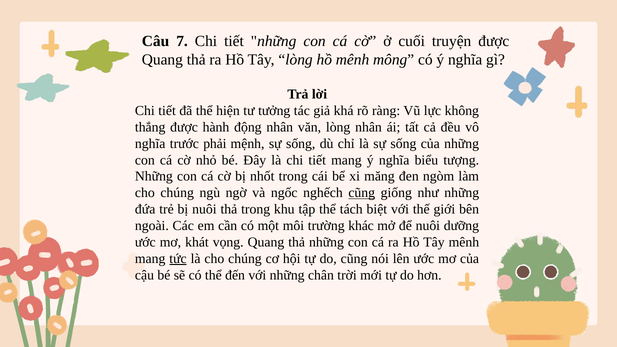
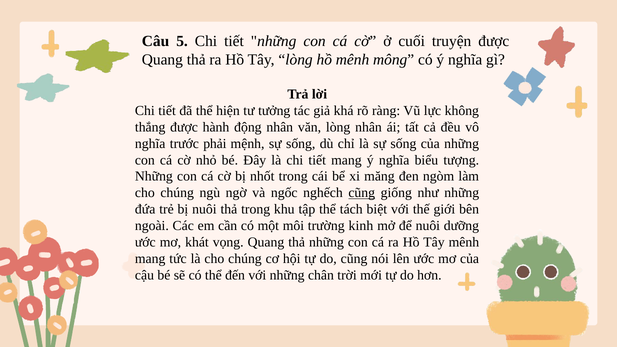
7: 7 -> 5
khác: khác -> kinh
tức underline: present -> none
